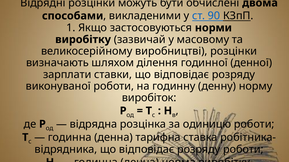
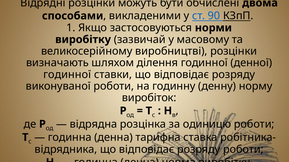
зарплати at (67, 75): зарплати -> годинної
